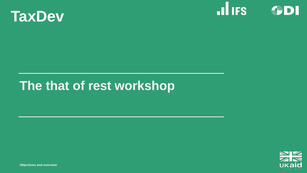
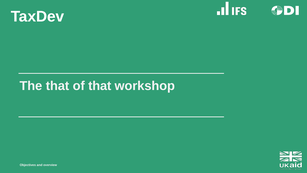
of rest: rest -> that
